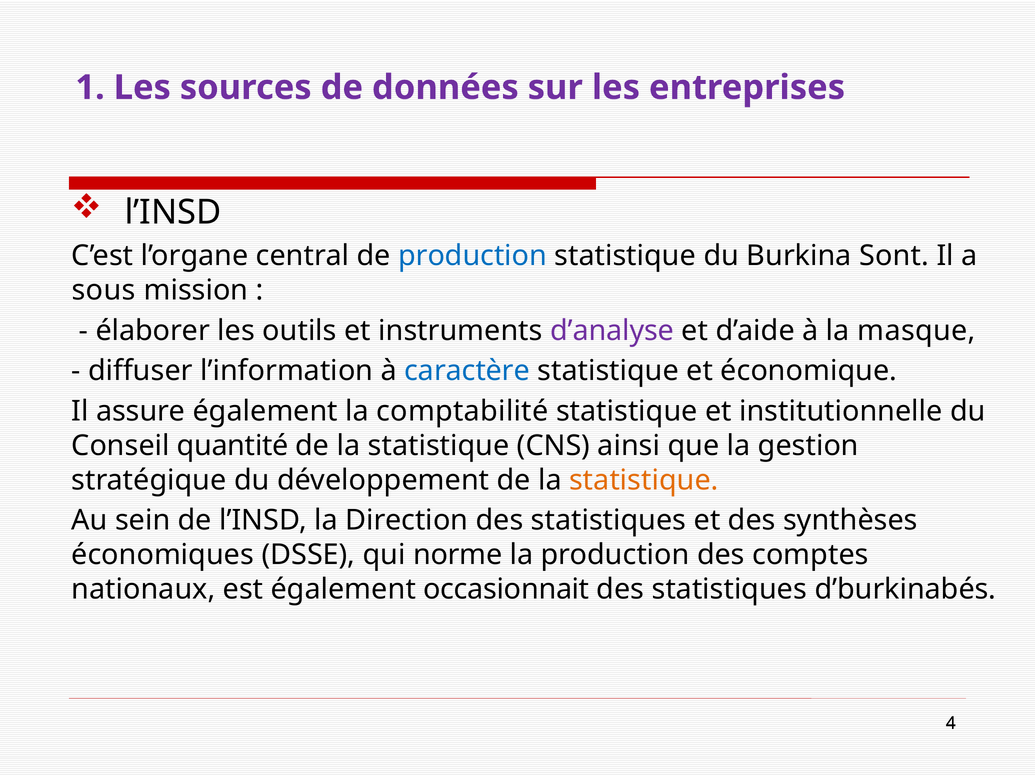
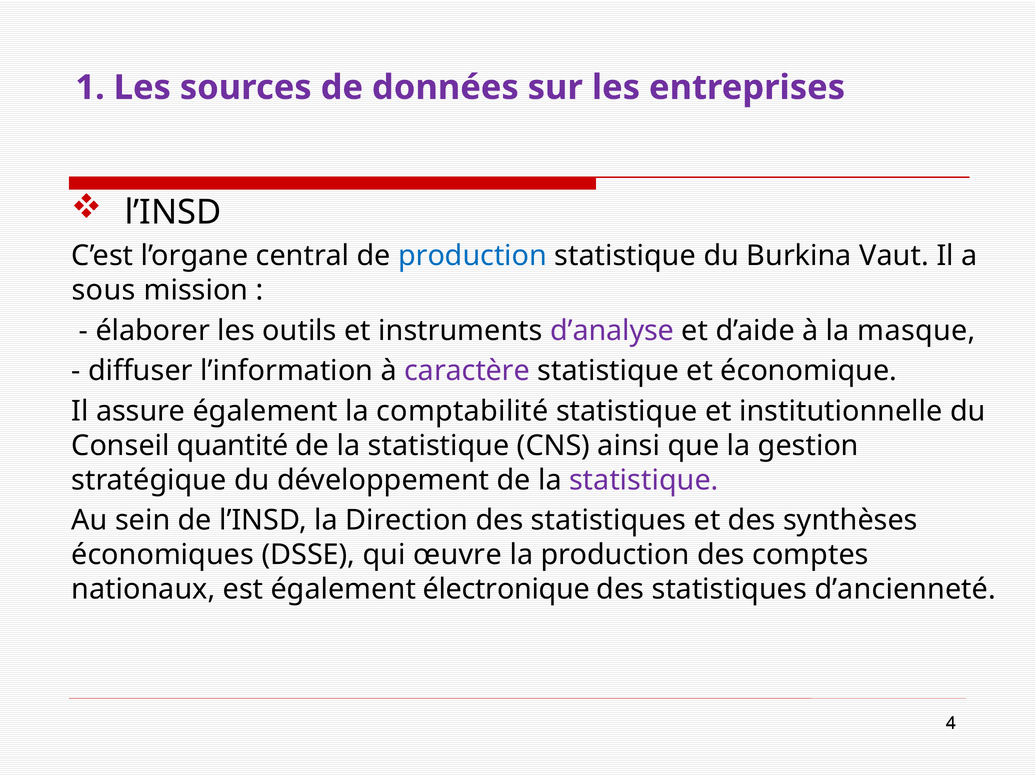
Sont: Sont -> Vaut
caractère colour: blue -> purple
statistique at (644, 480) colour: orange -> purple
norme: norme -> œuvre
occasionnait: occasionnait -> électronique
d’burkinabés: d’burkinabés -> d’ancienneté
